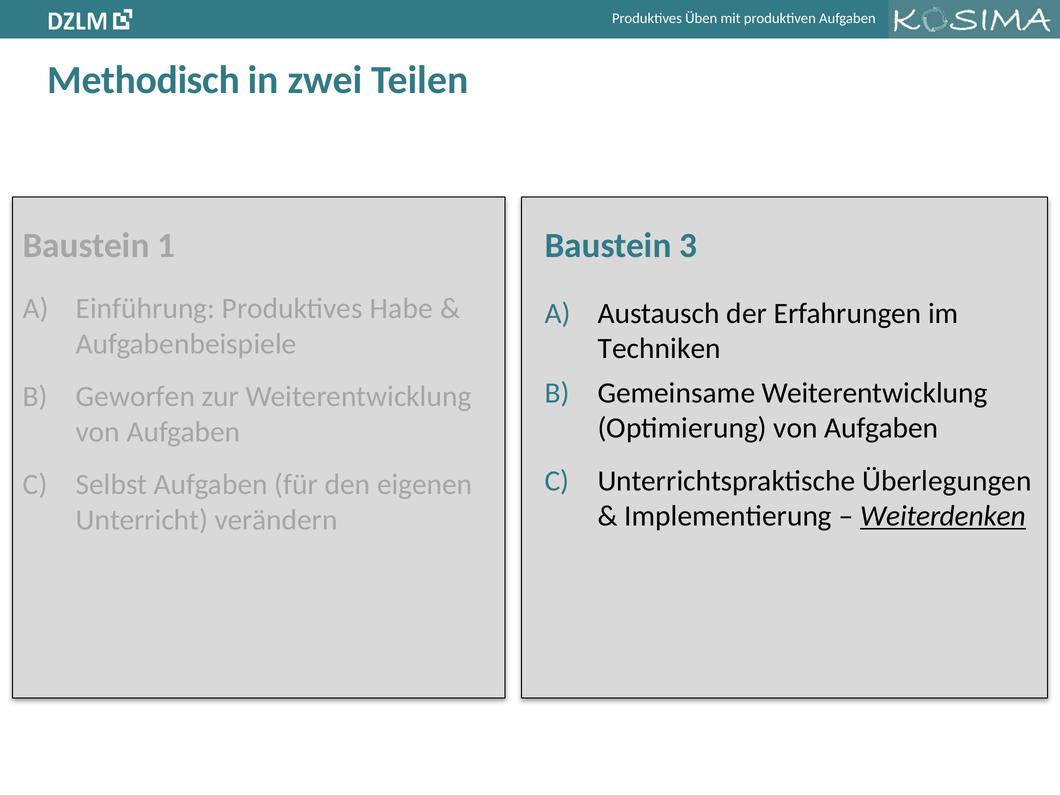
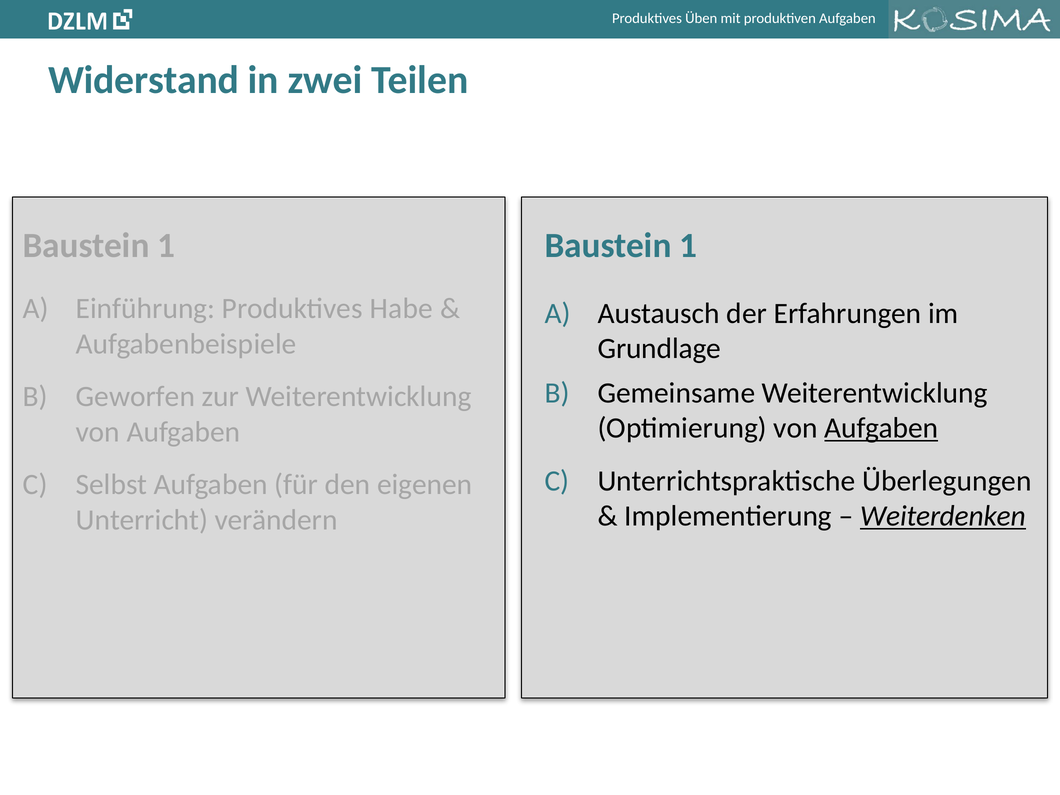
Methodisch: Methodisch -> Widerstand
1 Baustein 3: 3 -> 1
Techniken: Techniken -> Grundlage
Aufgaben at (881, 428) underline: none -> present
